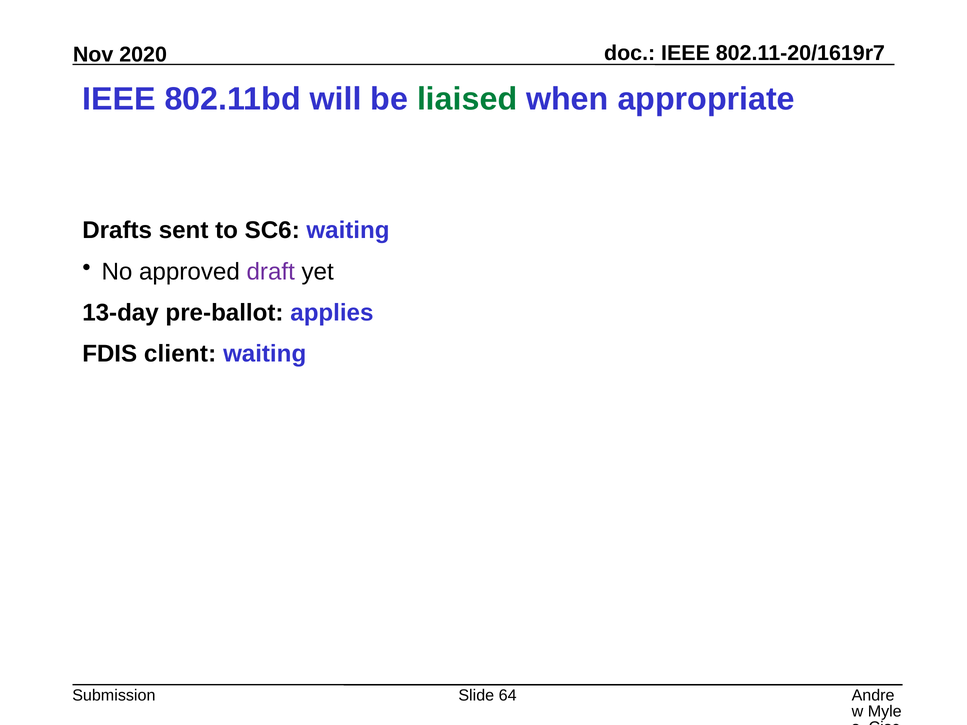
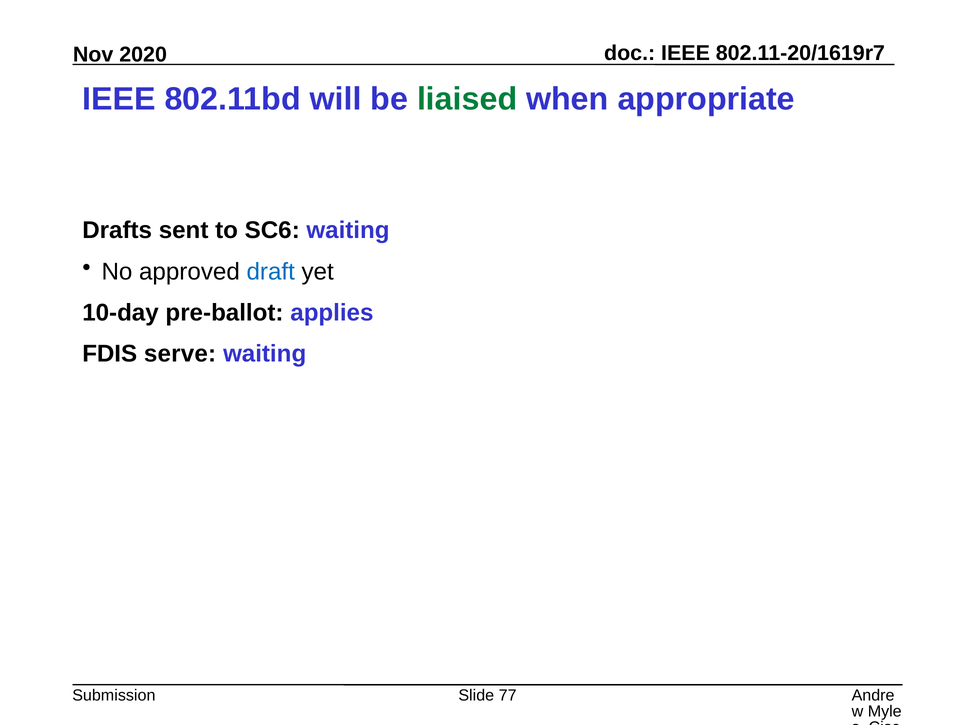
draft colour: purple -> blue
13-day: 13-day -> 10-day
client: client -> serve
64: 64 -> 77
